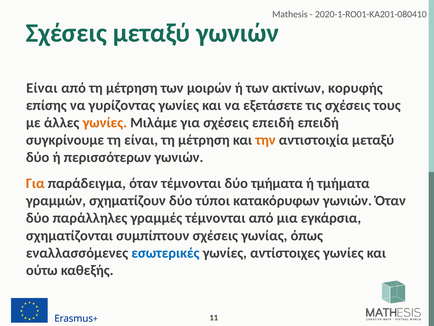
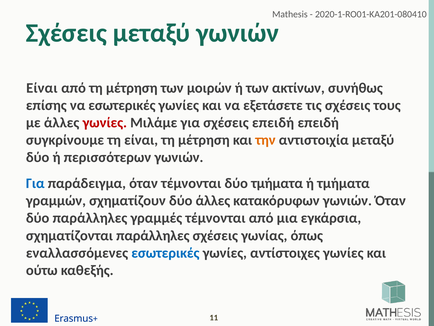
κορυφής: κορυφής -> συνήθως
να γυρίζοντας: γυρίζοντας -> εσωτερικές
γωνίες at (105, 123) colour: orange -> red
Για at (35, 183) colour: orange -> blue
δύο τύποι: τύποι -> άλλες
σχηματίζονται συμπίπτουν: συμπίπτουν -> παράλληλες
